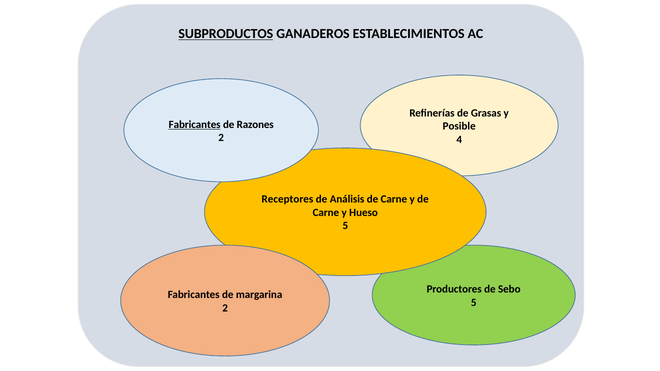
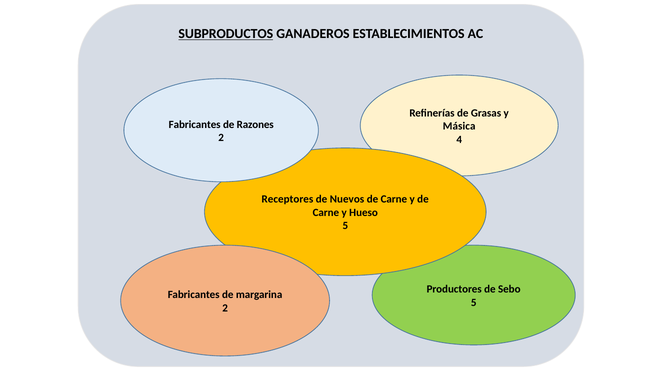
Fabricantes at (195, 124) underline: present -> none
Posible: Posible -> Másica
Análisis: Análisis -> Nuevos
